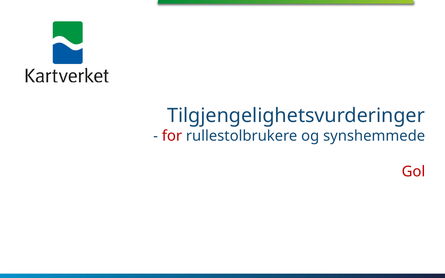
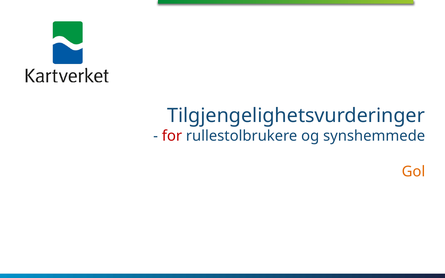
Gol colour: red -> orange
